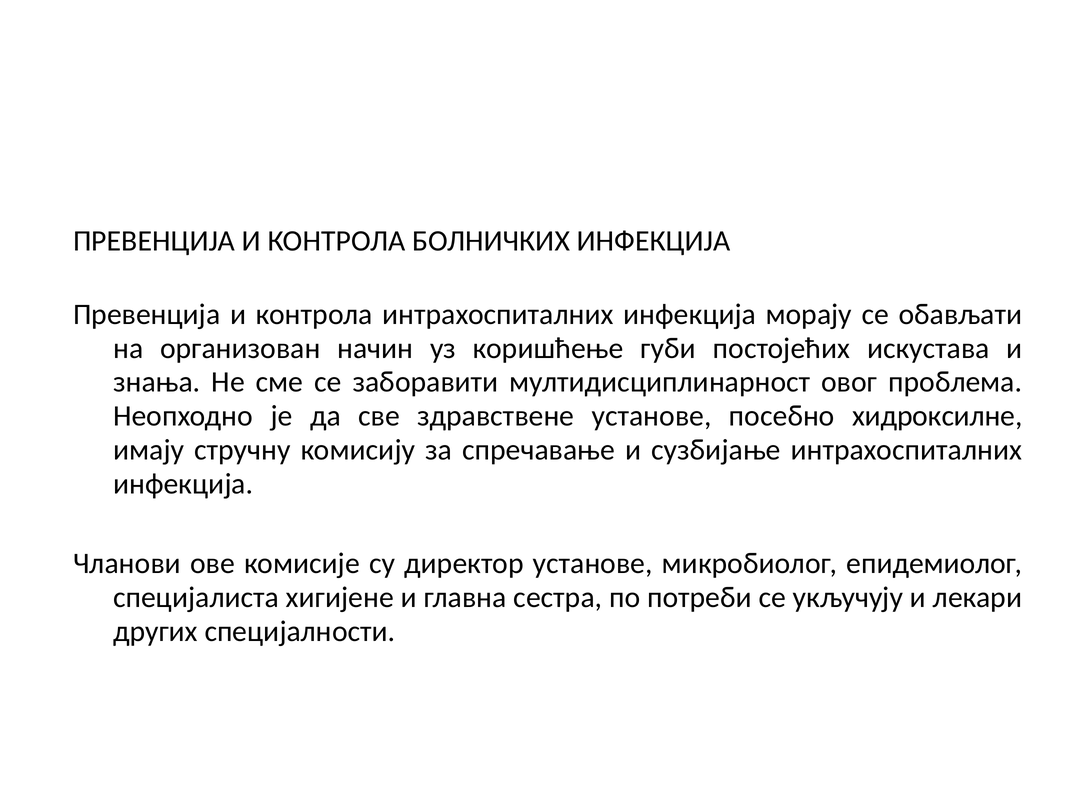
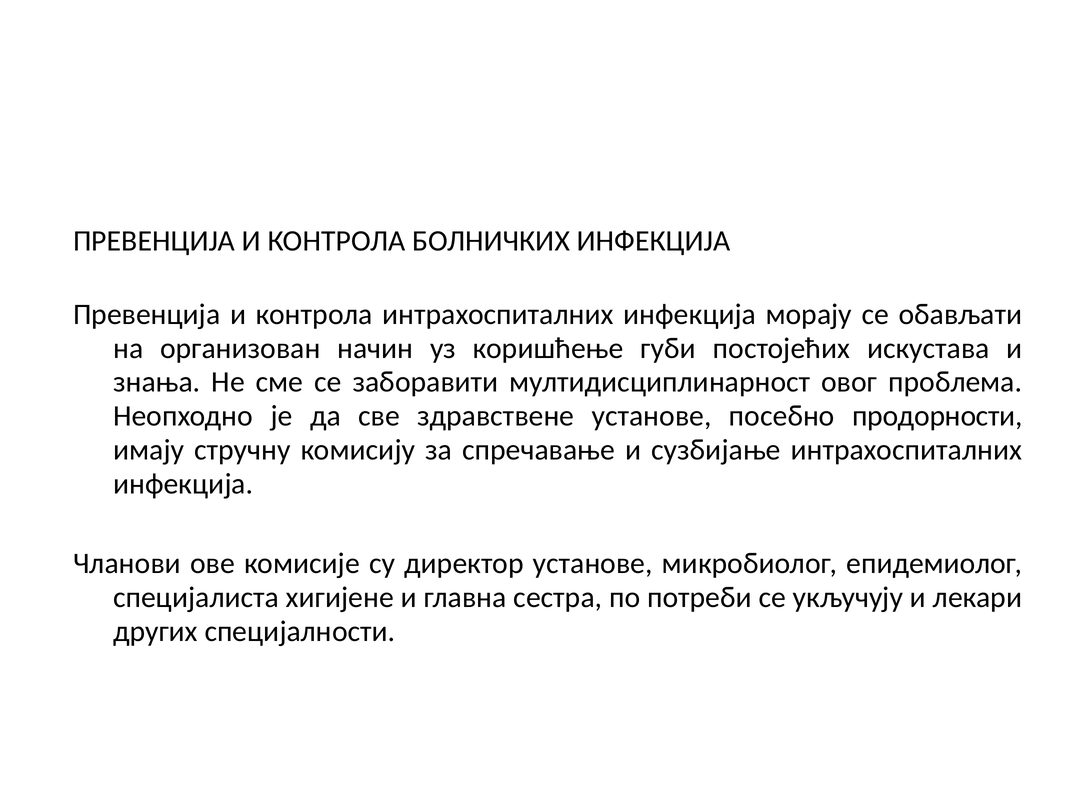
хидроксилне: хидроксилне -> продорности
